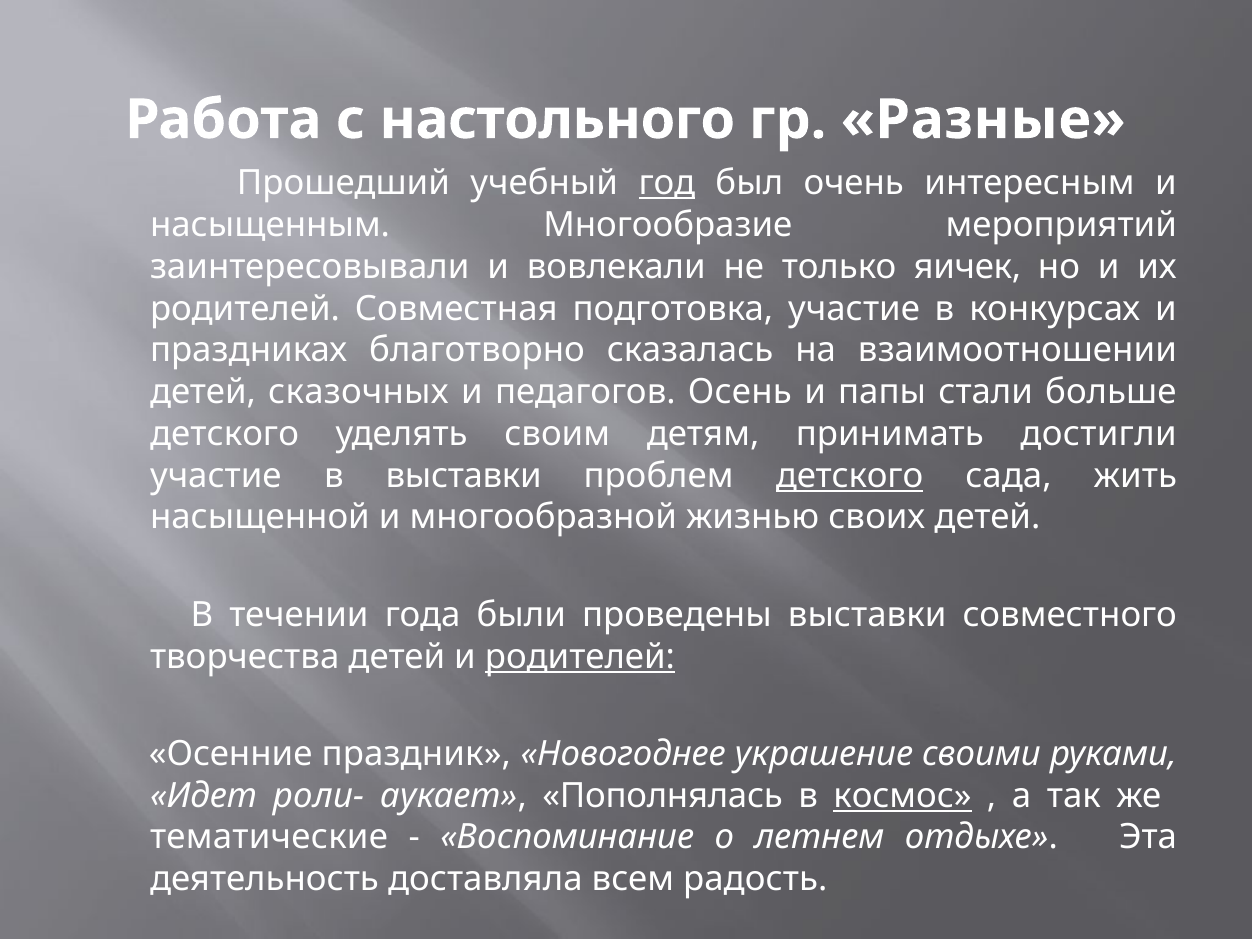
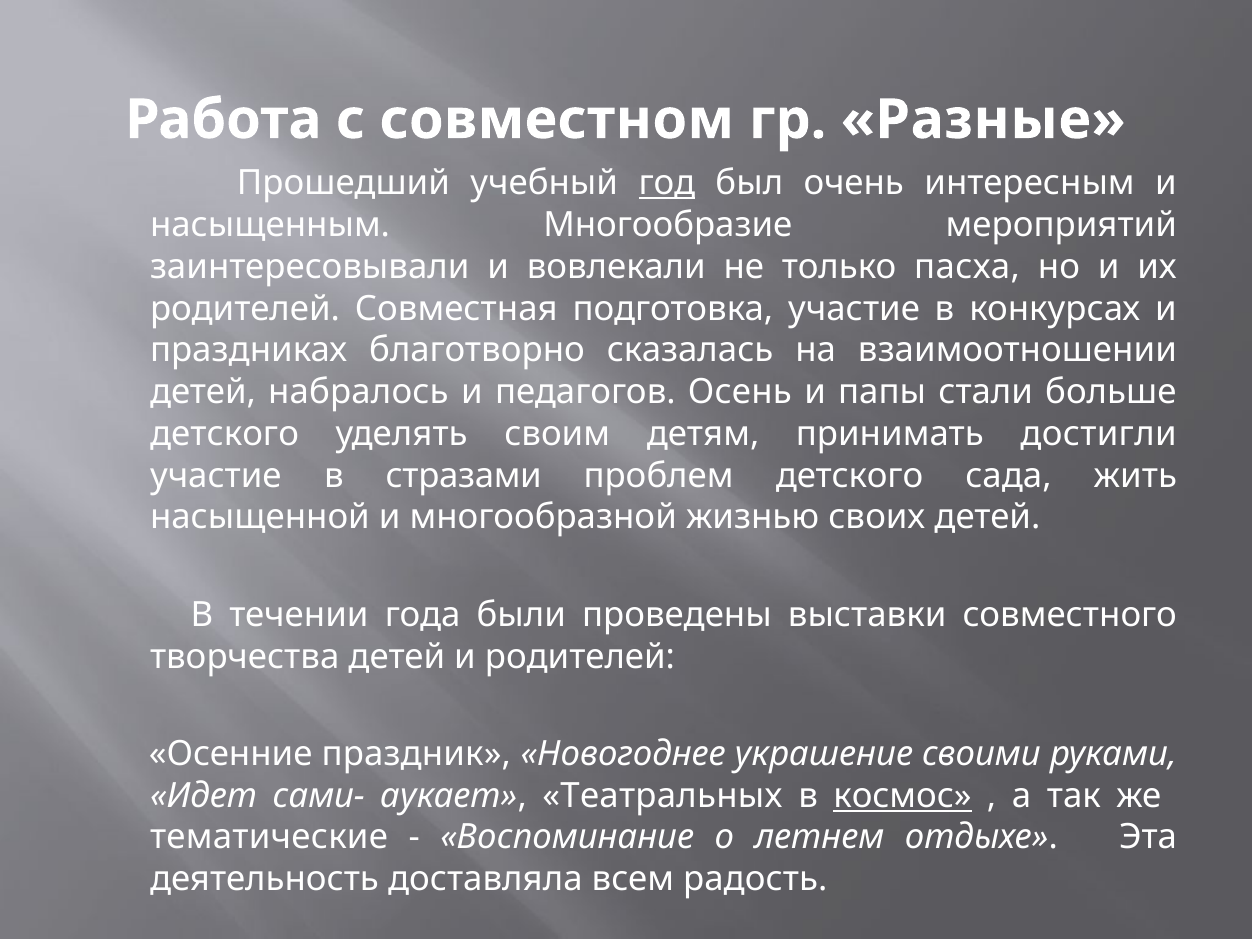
настольного: настольного -> совместном
яичек: яичек -> пасха
сказочных: сказочных -> набралось
в выставки: выставки -> стразами
детского at (850, 476) underline: present -> none
родителей at (580, 657) underline: present -> none
роли-: роли- -> сами-
Пополнялась: Пополнялась -> Театральных
